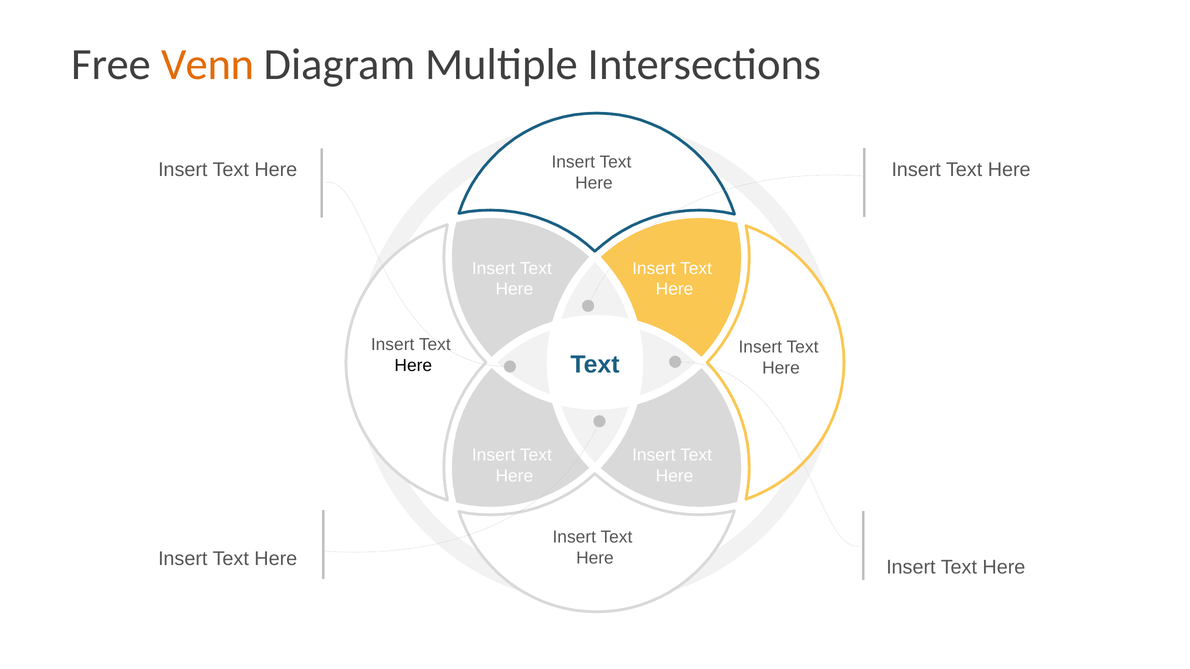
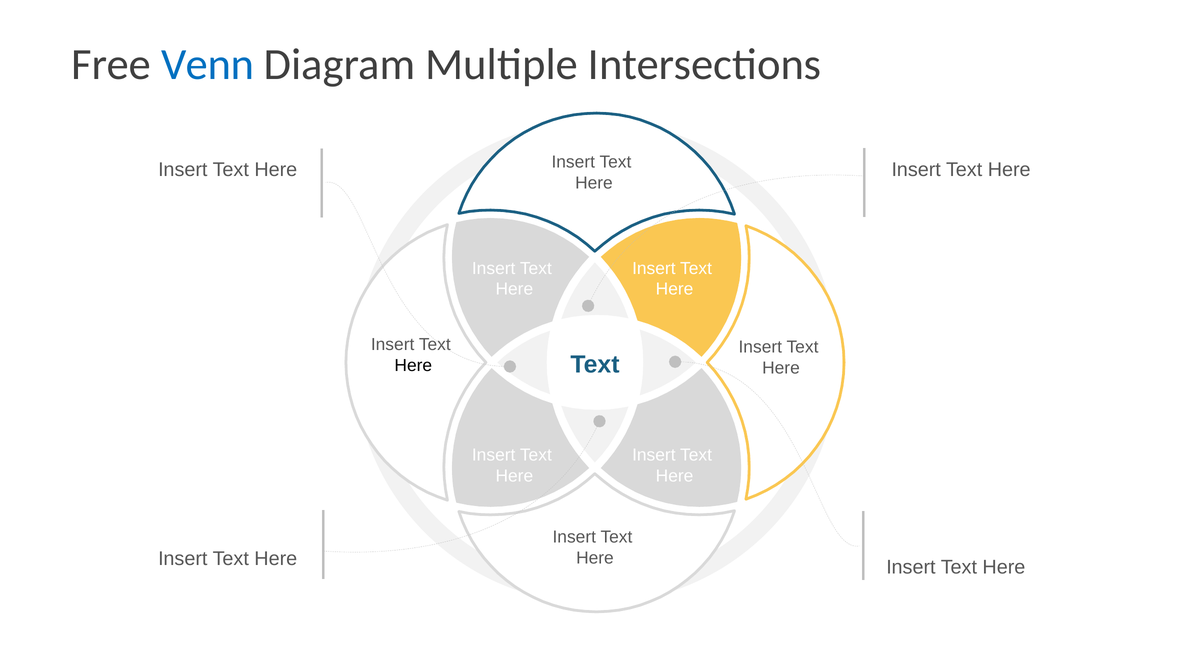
Venn colour: orange -> blue
